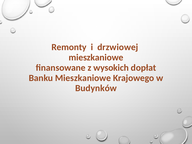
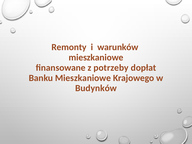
drzwiowej: drzwiowej -> warunków
wysokich: wysokich -> potrzeby
